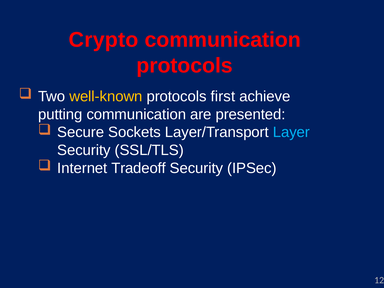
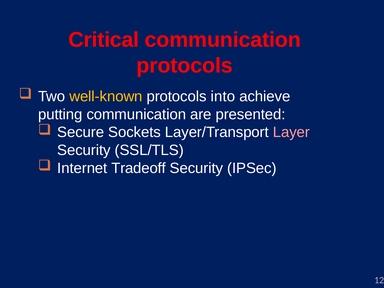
Crypto: Crypto -> Critical
first: first -> into
Layer colour: light blue -> pink
